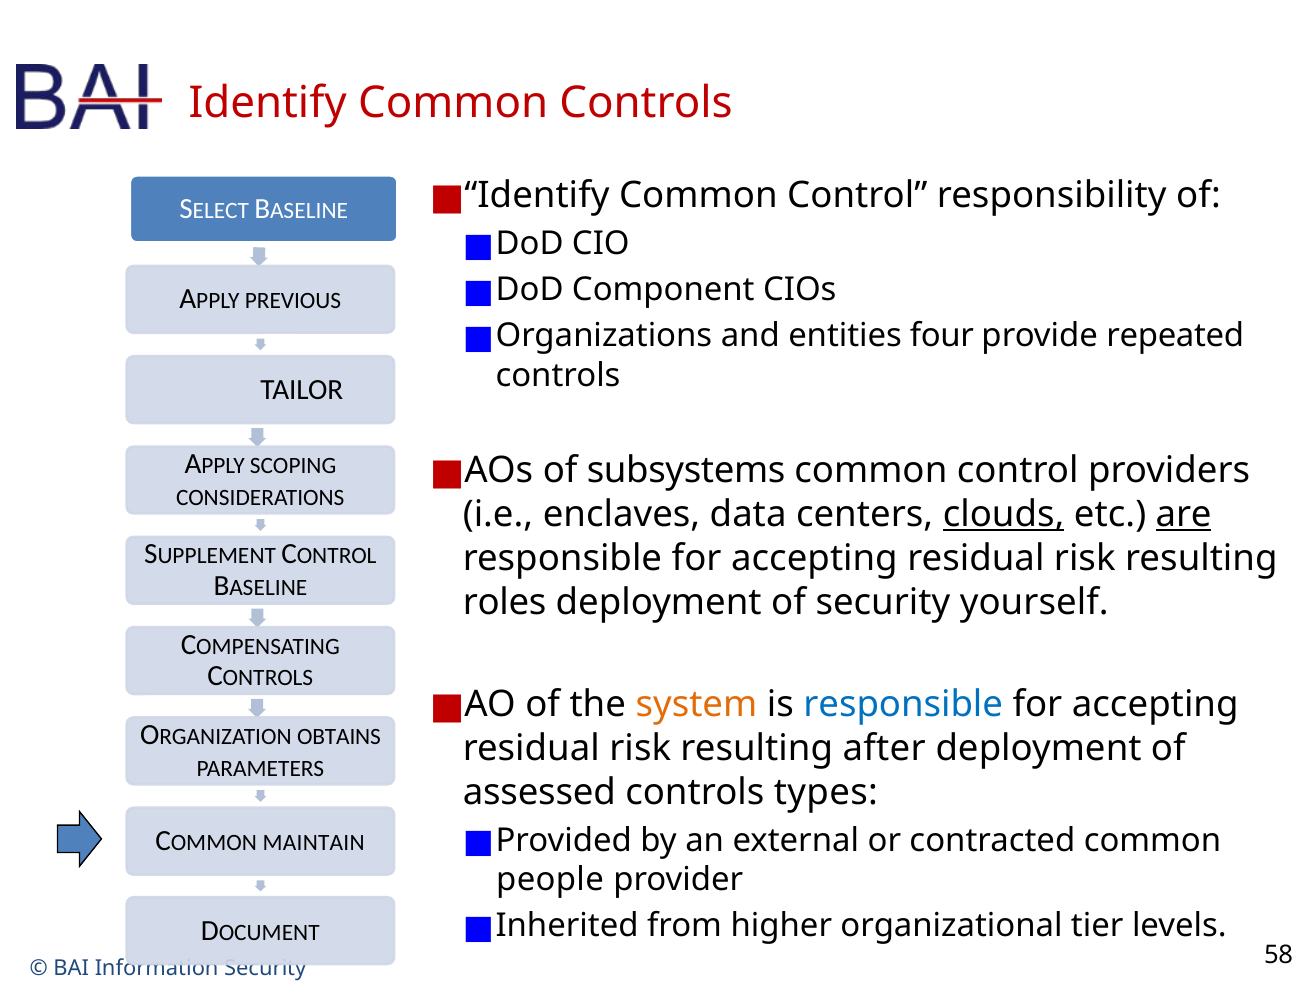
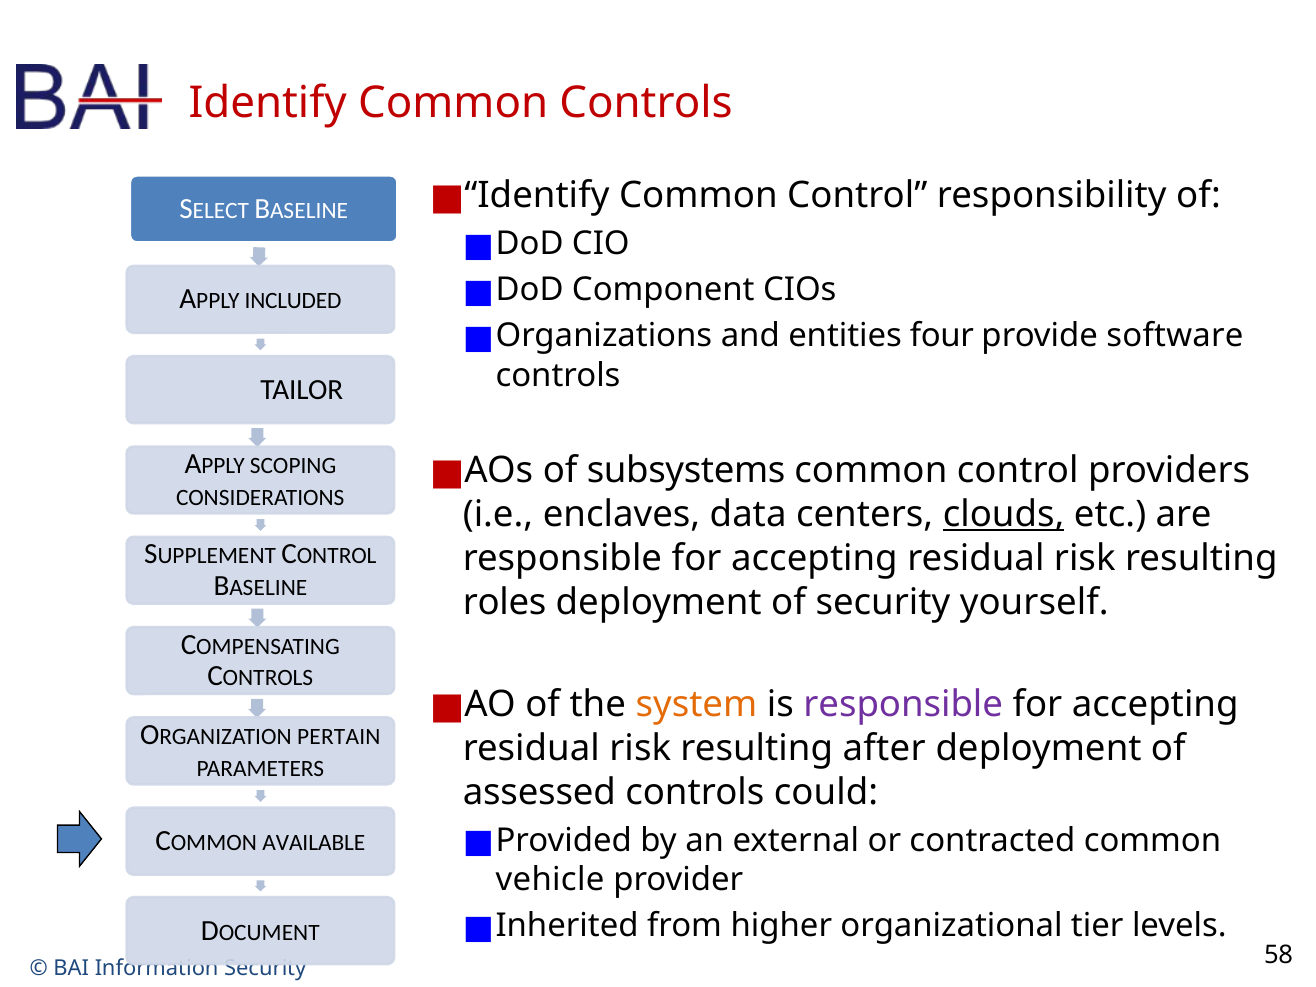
PREVIOUS: PREVIOUS -> INCLUDED
repeated: repeated -> software
are underline: present -> none
responsible at (903, 705) colour: blue -> purple
OBTAINS: OBTAINS -> PERTAIN
types: types -> could
MAINTAIN: MAINTAIN -> AVAILABLE
people: people -> vehicle
